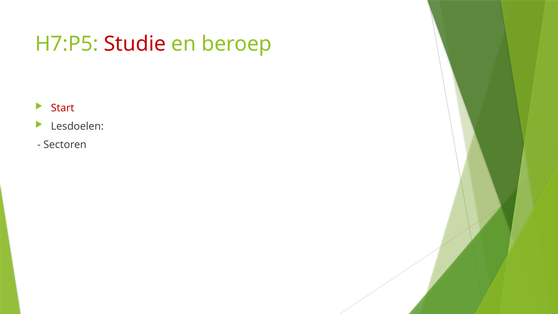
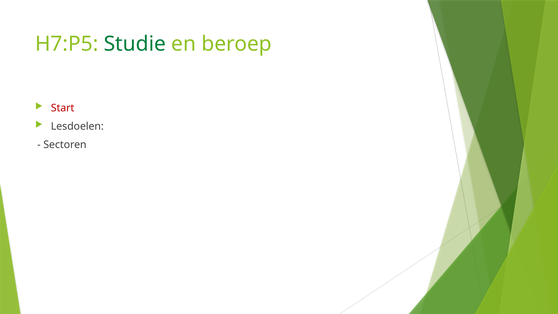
Studie colour: red -> green
